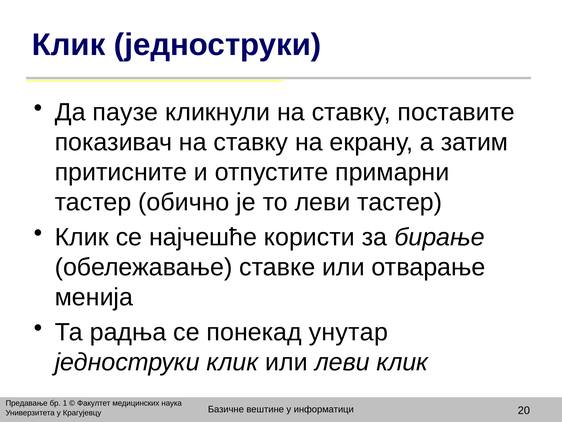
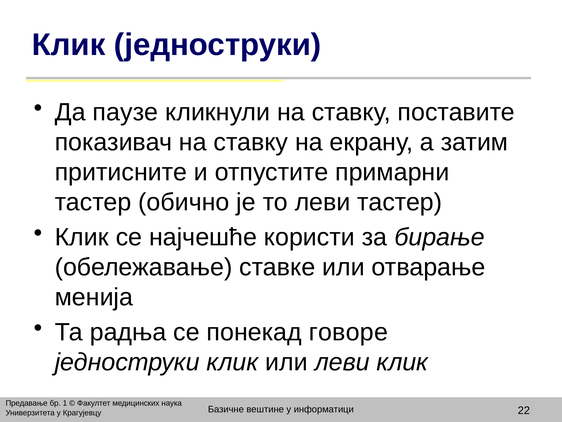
унутар: унутар -> говоре
20: 20 -> 22
